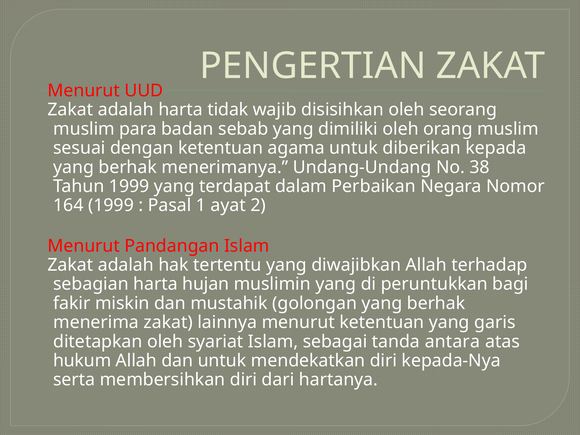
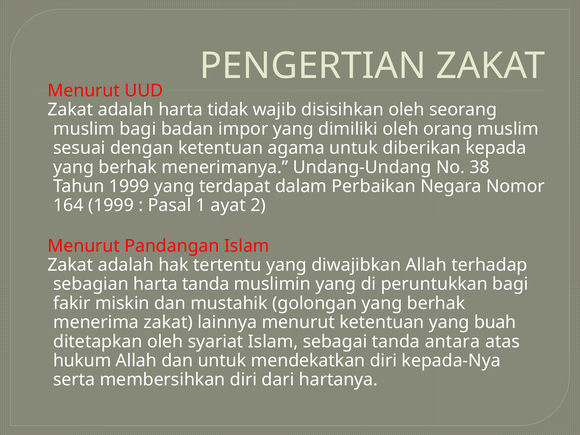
muslim para: para -> bagi
sebab: sebab -> impor
harta hujan: hujan -> tanda
garis: garis -> buah
